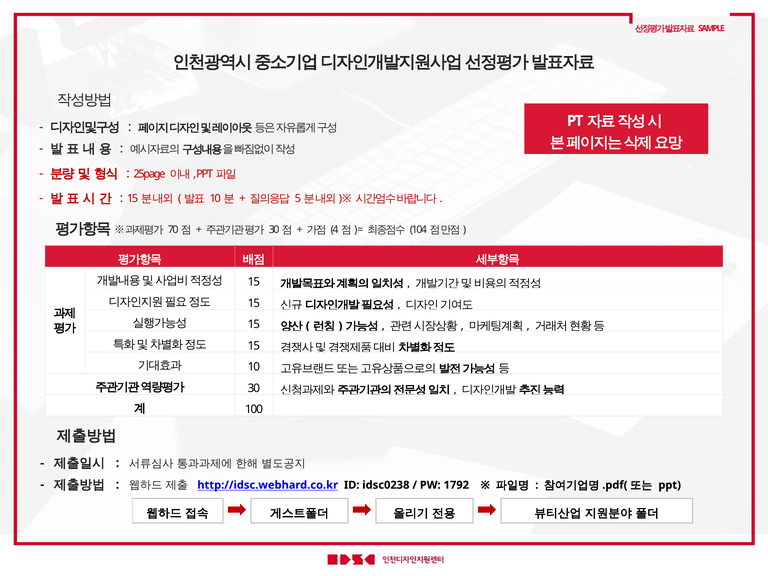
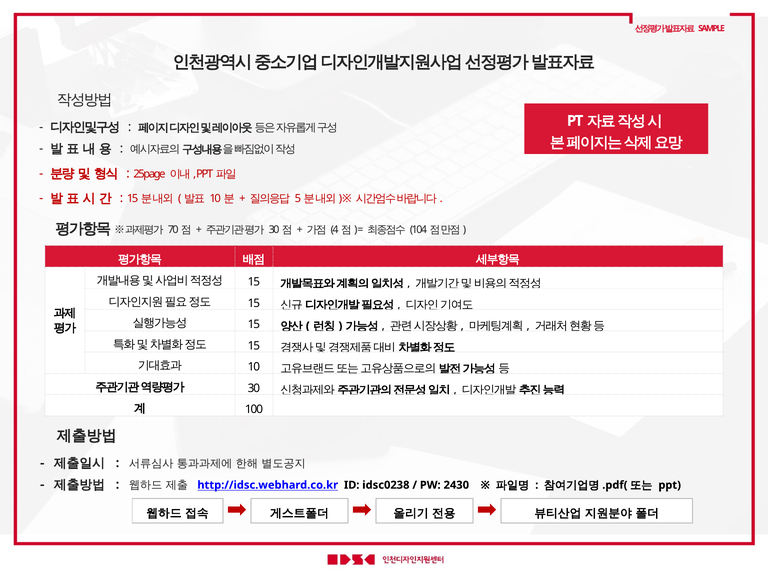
1792: 1792 -> 2430
